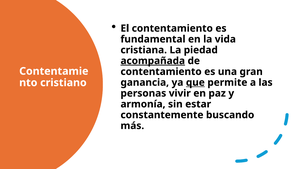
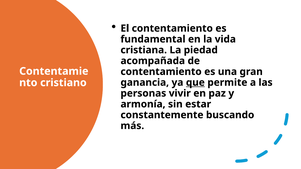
acompañada underline: present -> none
